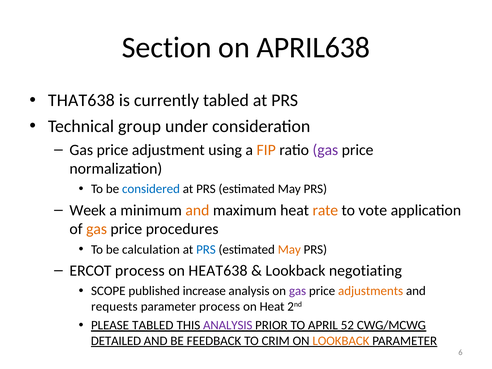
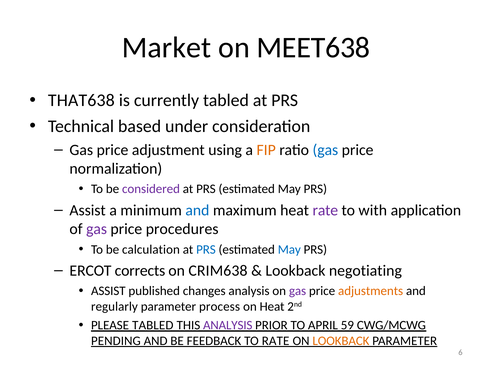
Section: Section -> Market
APRIL638: APRIL638 -> MEET638
group: group -> based
gas at (325, 150) colour: purple -> blue
considered colour: blue -> purple
Week at (88, 210): Week -> Assist
and at (197, 210) colour: orange -> blue
rate at (325, 210) colour: orange -> purple
vote: vote -> with
gas at (97, 229) colour: orange -> purple
May at (289, 249) colour: orange -> blue
ERCOT process: process -> corrects
HEAT638: HEAT638 -> CRIM638
SCOPE at (108, 291): SCOPE -> ASSIST
increase: increase -> changes
requests: requests -> regularly
52: 52 -> 59
DETAILED: DETAILED -> PENDING
TO CRIM: CRIM -> RATE
